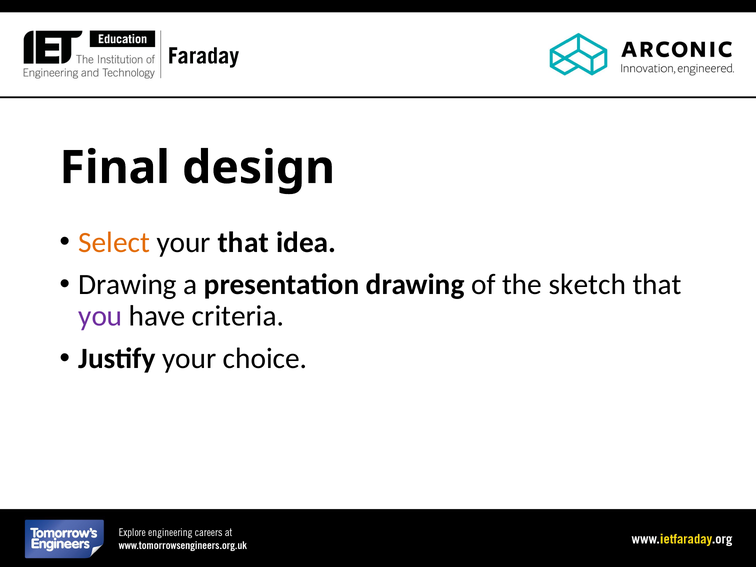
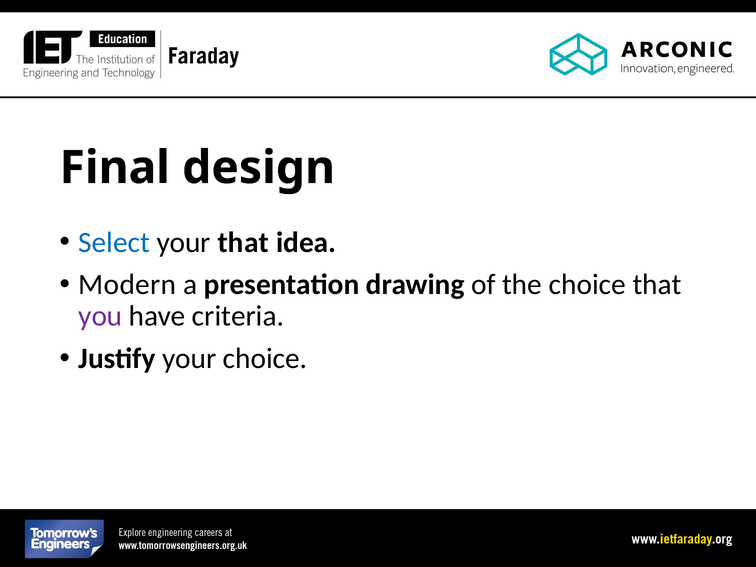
Select colour: orange -> blue
Drawing at (128, 285): Drawing -> Modern
the sketch: sketch -> choice
